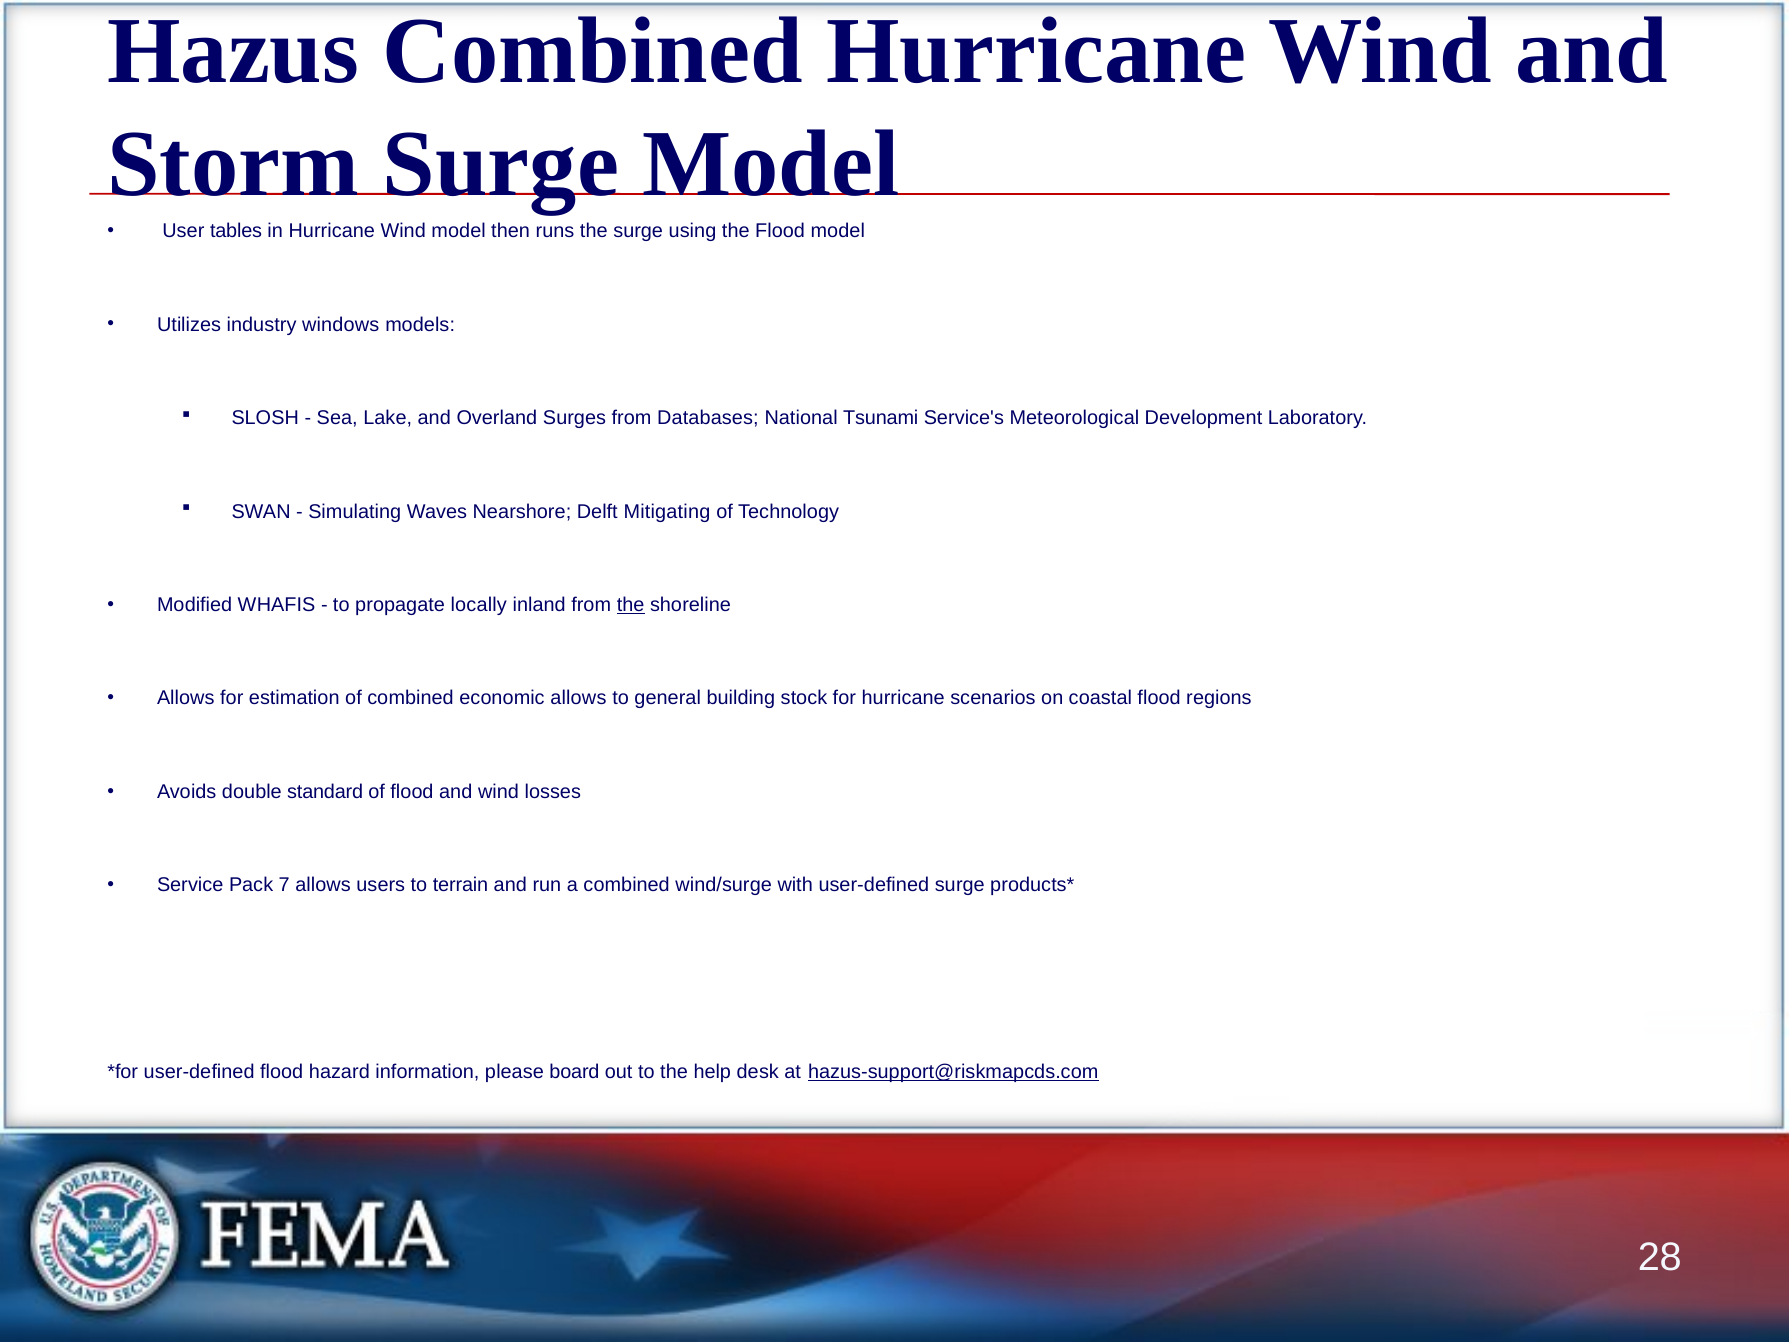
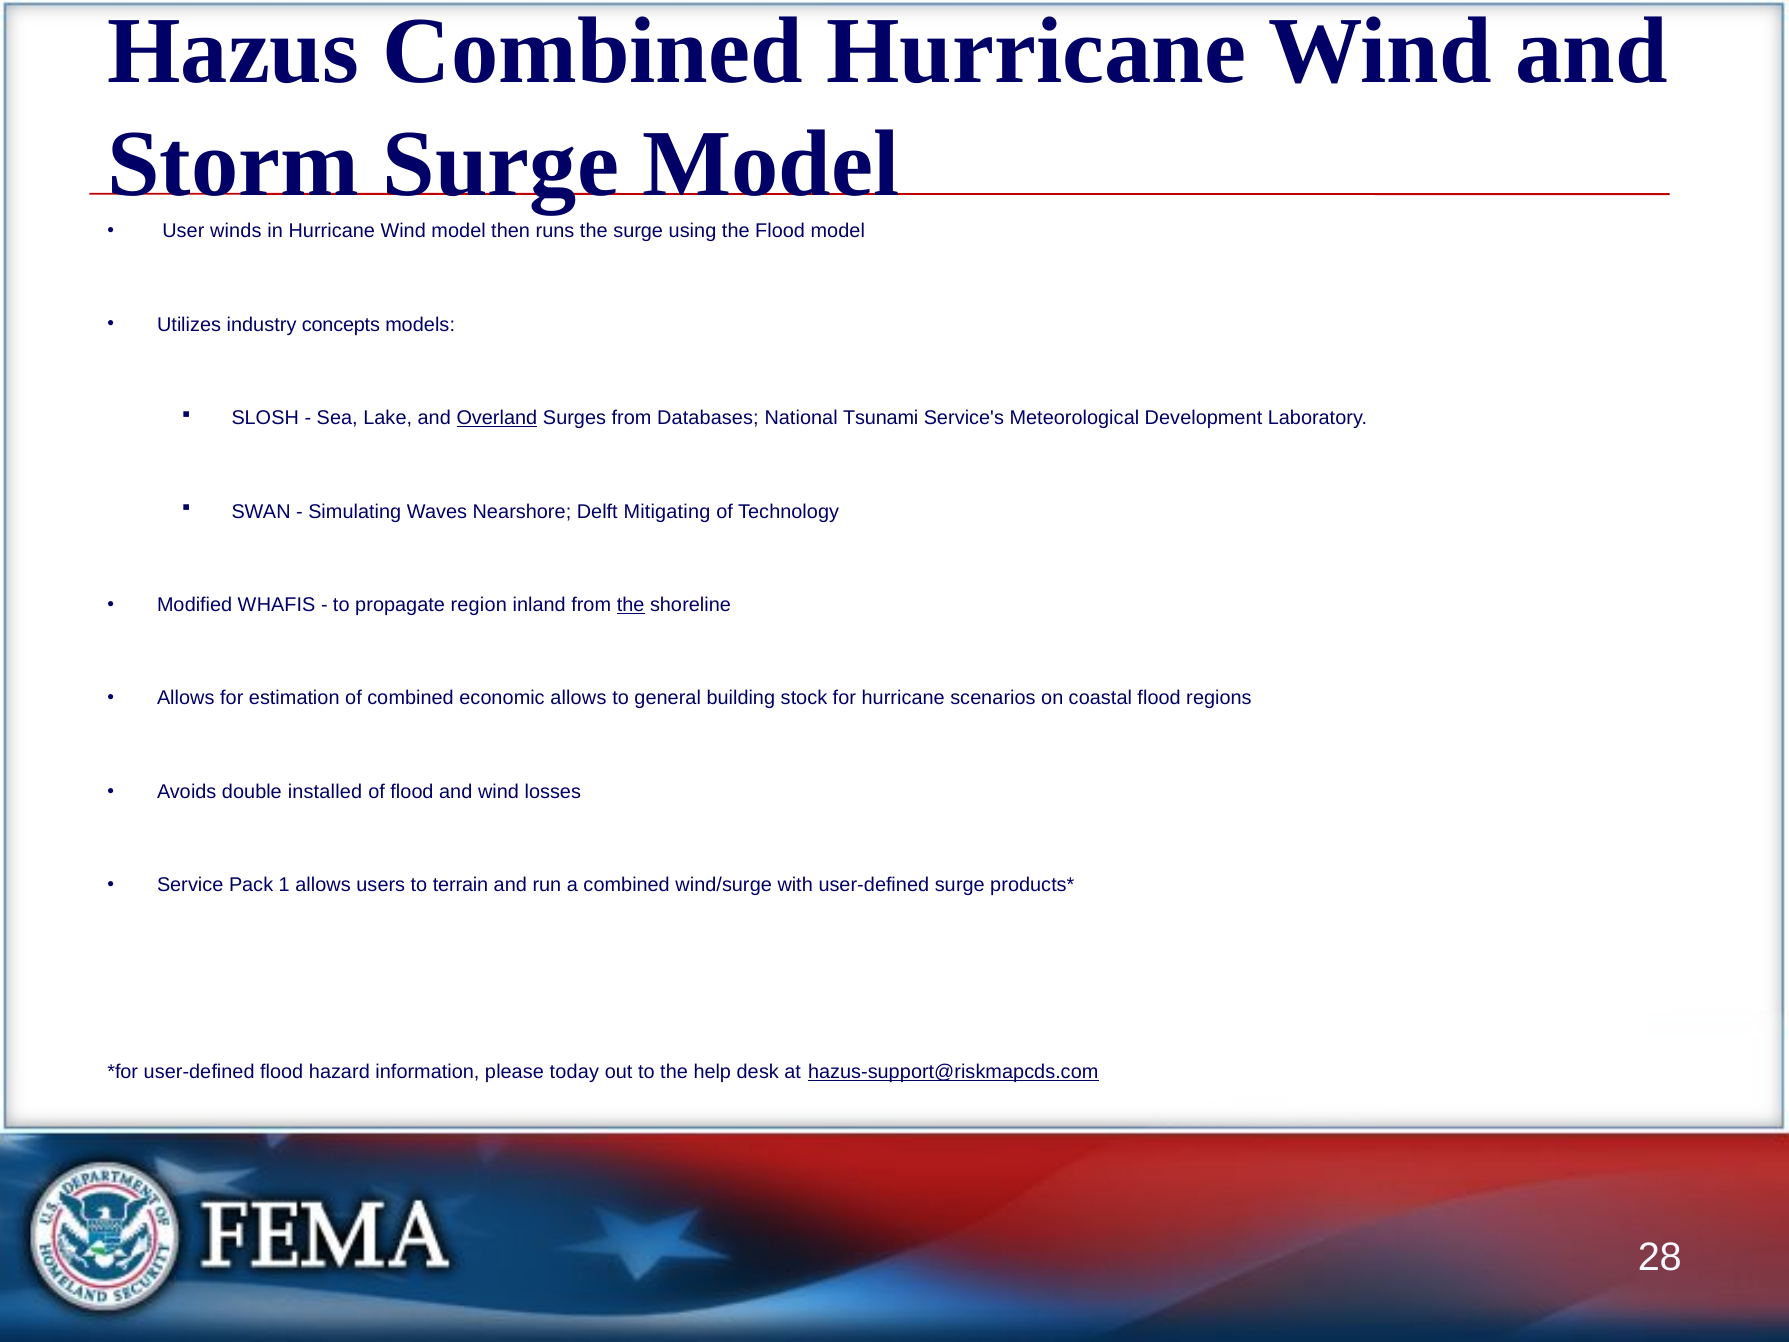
tables: tables -> winds
windows: windows -> concepts
Overland underline: none -> present
locally: locally -> region
standard: standard -> installed
7: 7 -> 1
board: board -> today
